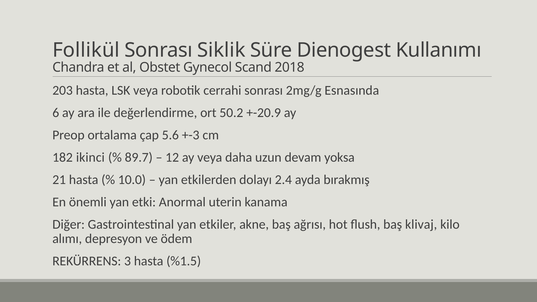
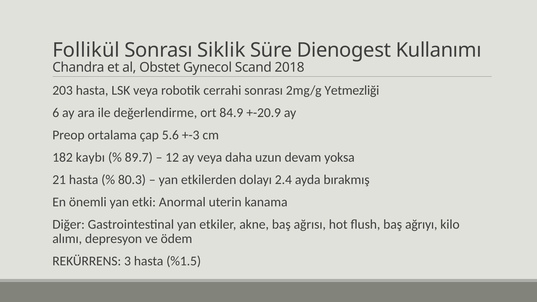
Esnasında: Esnasında -> Yetmezliği
50.2: 50.2 -> 84.9
ikinci: ikinci -> kaybı
10.0: 10.0 -> 80.3
klivaj: klivaj -> ağrıyı
